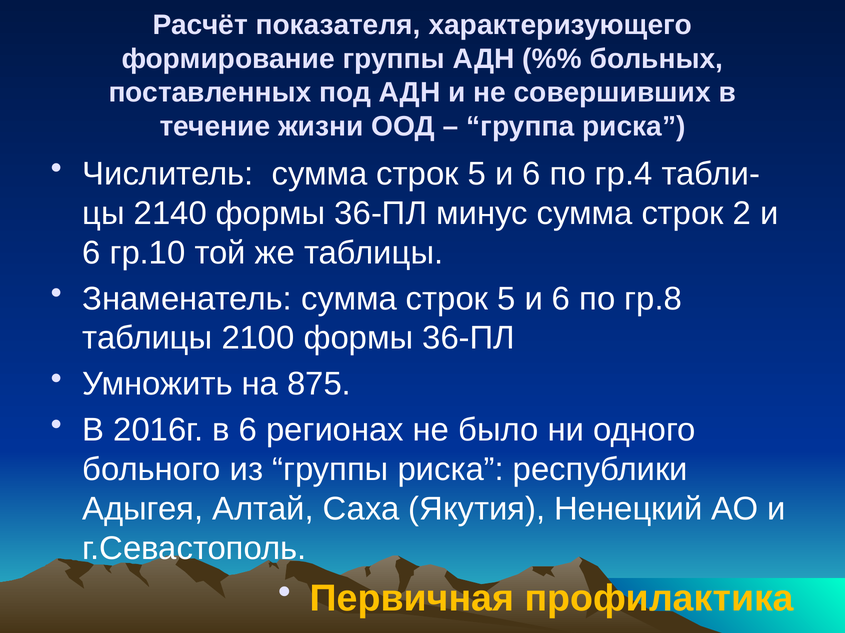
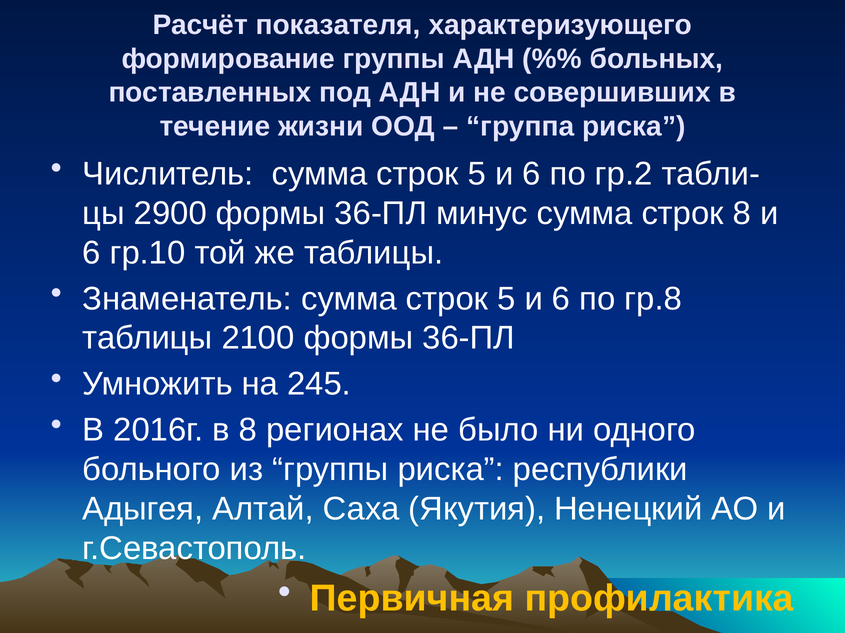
гр.4: гр.4 -> гр.2
2140: 2140 -> 2900
строк 2: 2 -> 8
875: 875 -> 245
в 6: 6 -> 8
